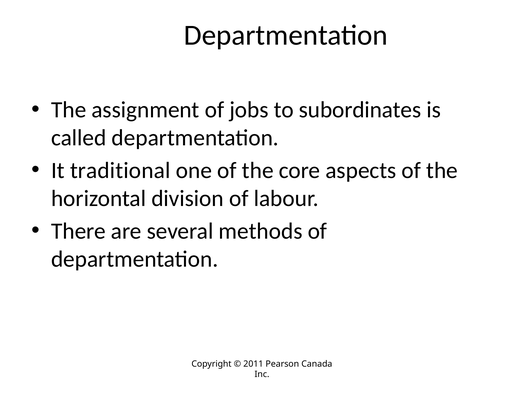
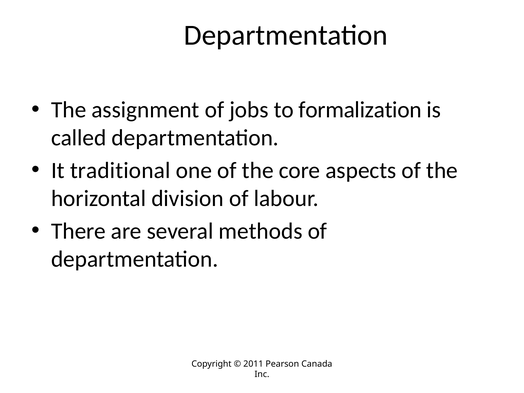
subordinates: subordinates -> formalization
